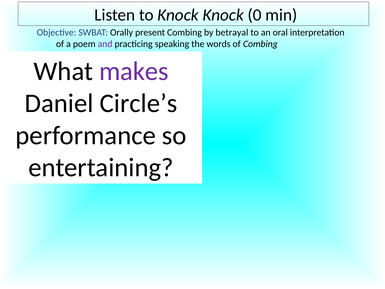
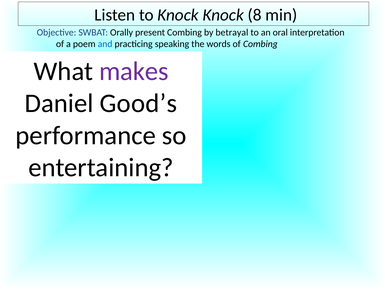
0: 0 -> 8
and colour: purple -> blue
Circle’s: Circle’s -> Good’s
